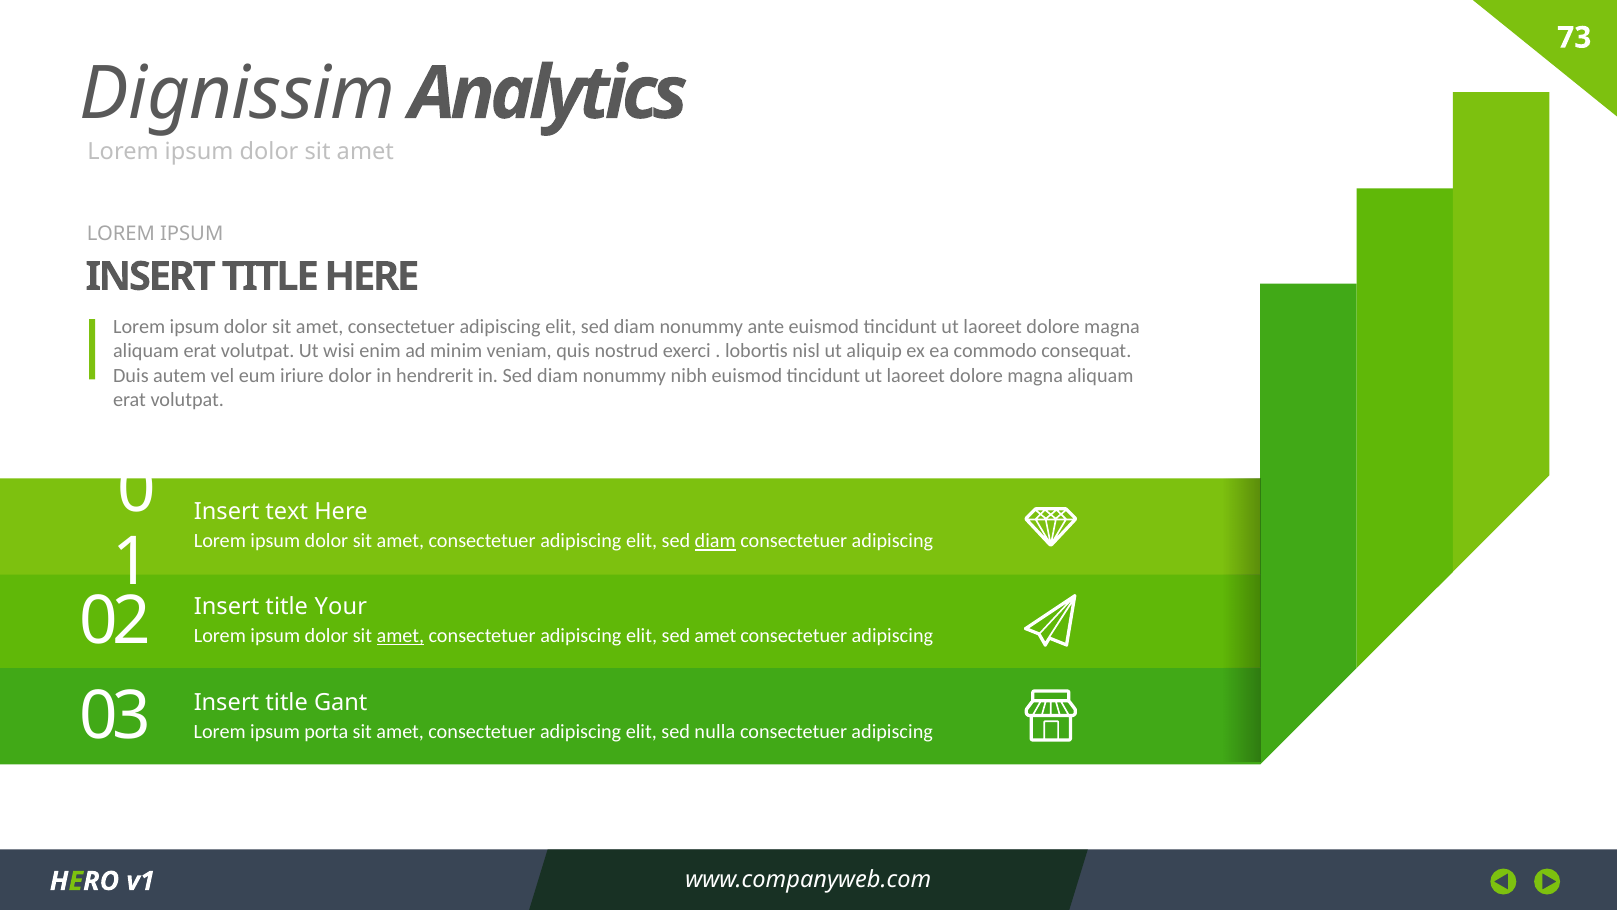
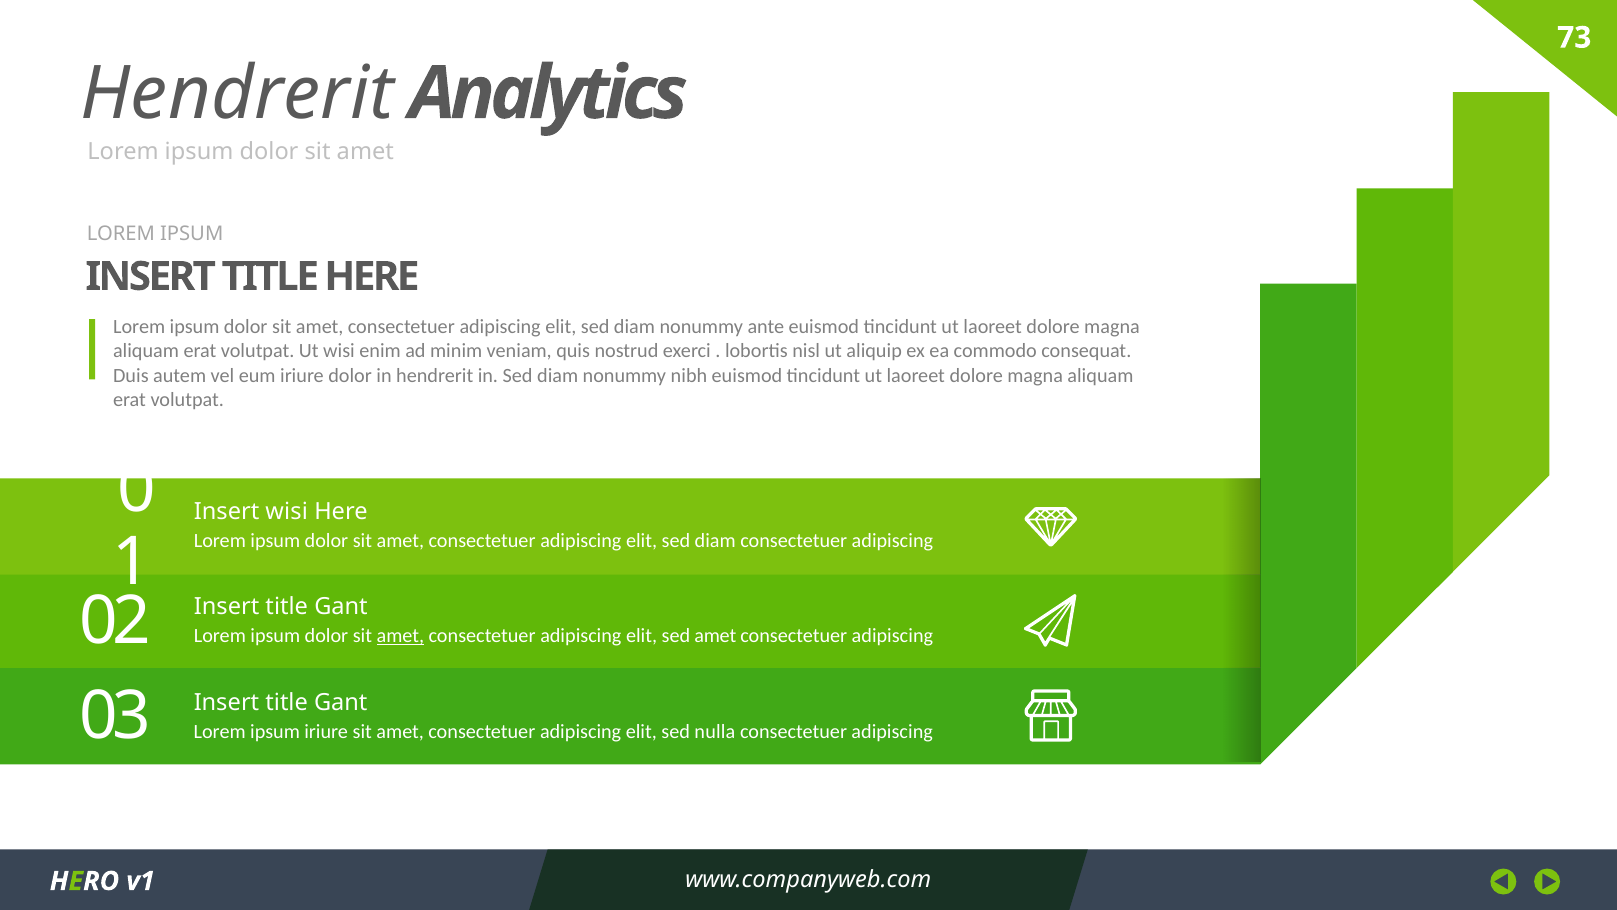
Dignissim at (238, 94): Dignissim -> Hendrerit
Insert text: text -> wisi
diam at (715, 541) underline: present -> none
Your at (341, 606): Your -> Gant
ipsum porta: porta -> iriure
